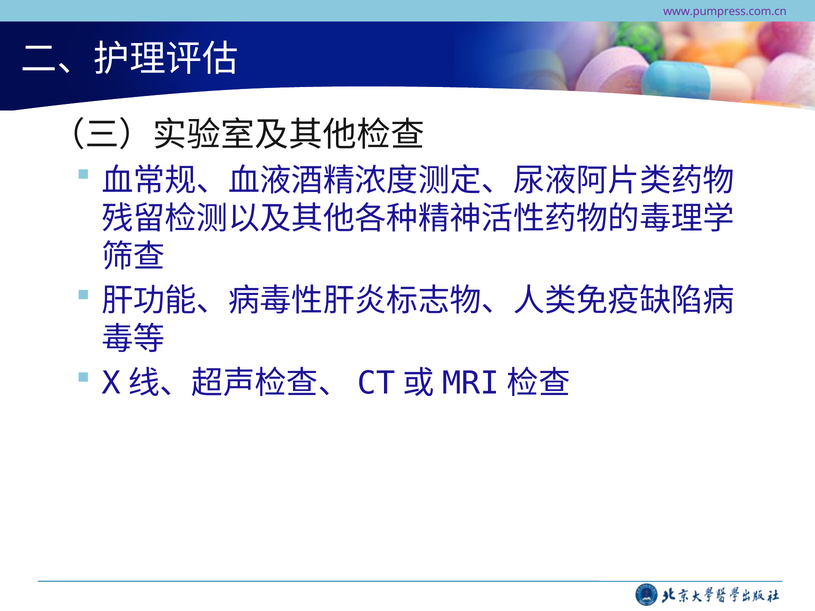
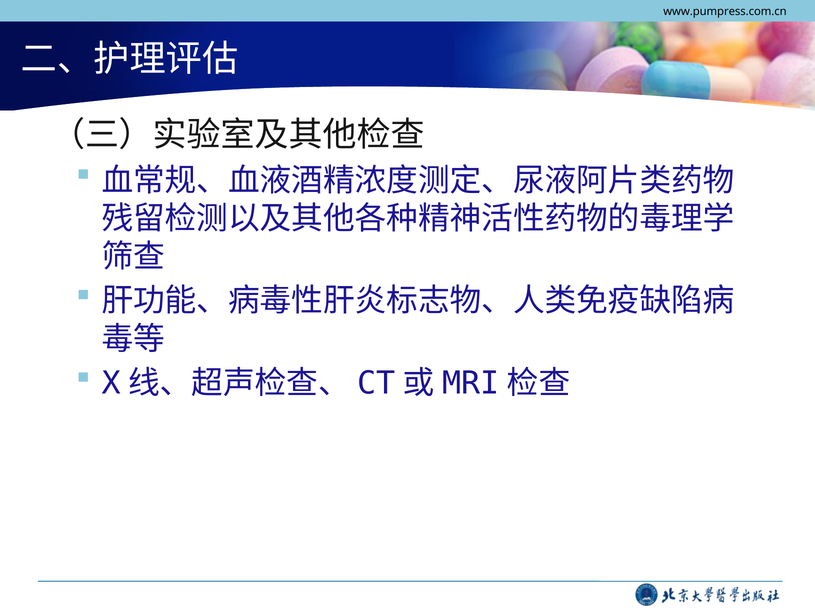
www.pumpress.com.cn colour: purple -> black
